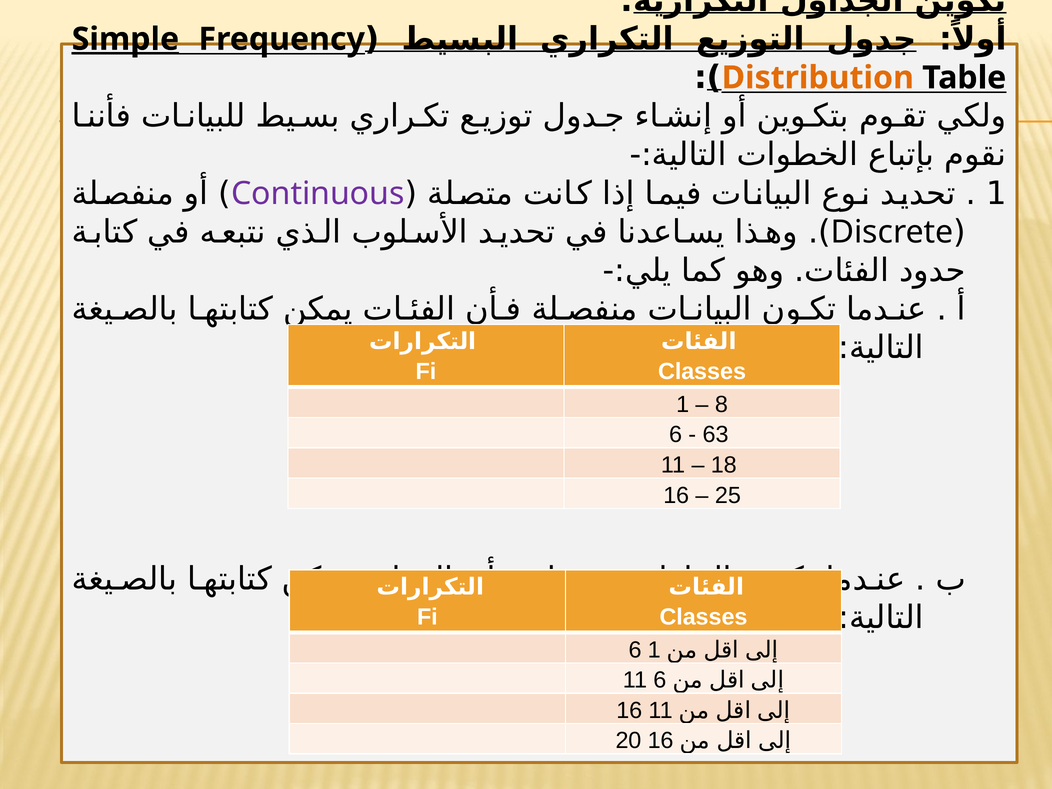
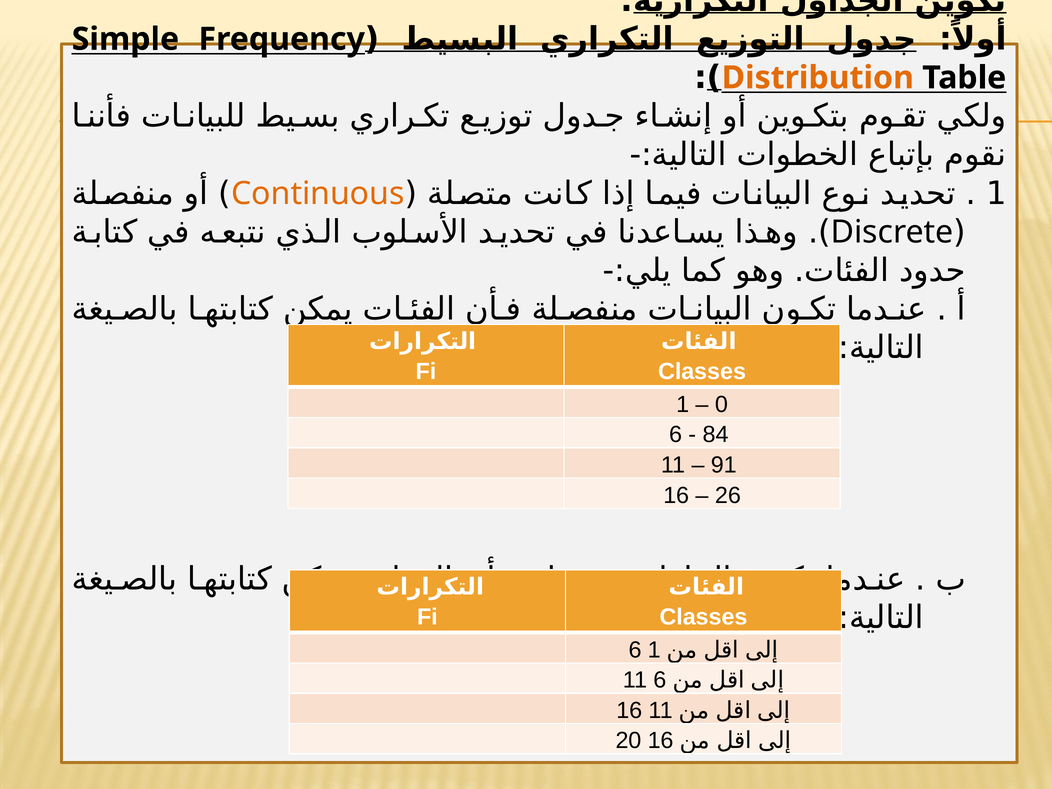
Simple underline: present -> none
Continuous colour: purple -> orange
8 at (721, 404): 8 -> 0
63: 63 -> 84
18: 18 -> 91
25: 25 -> 26
